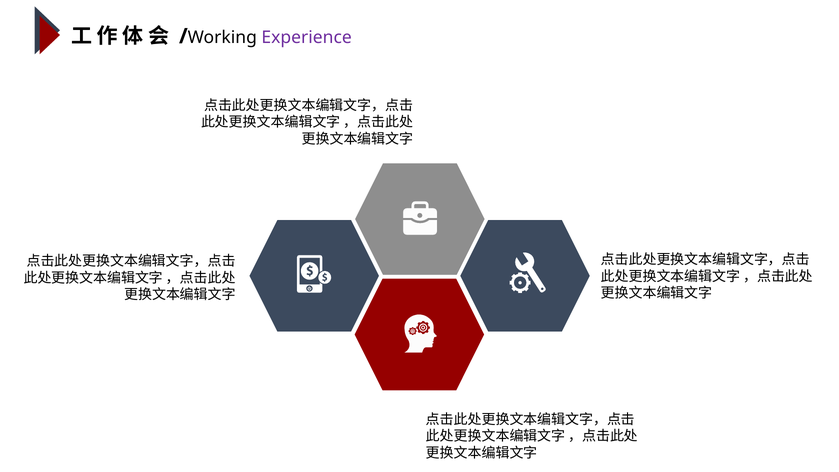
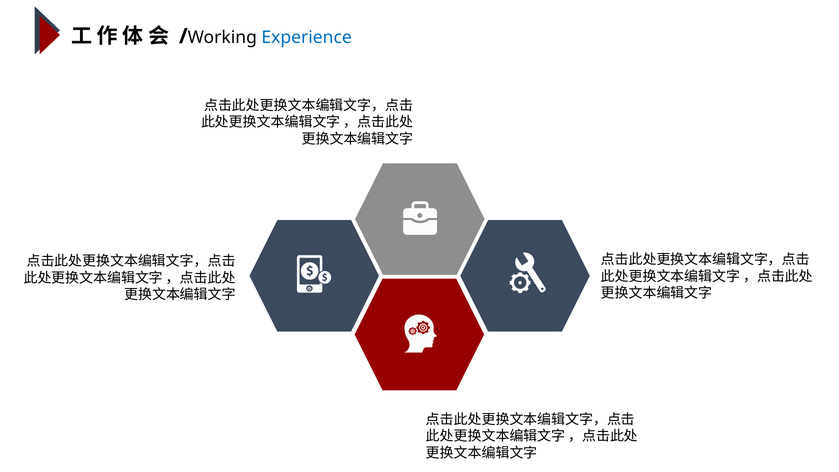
Experience colour: purple -> blue
